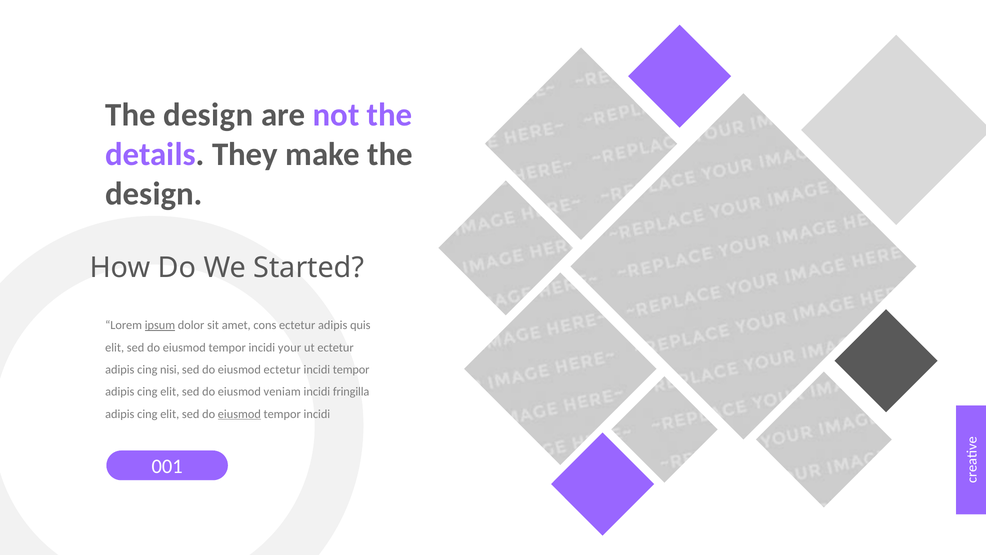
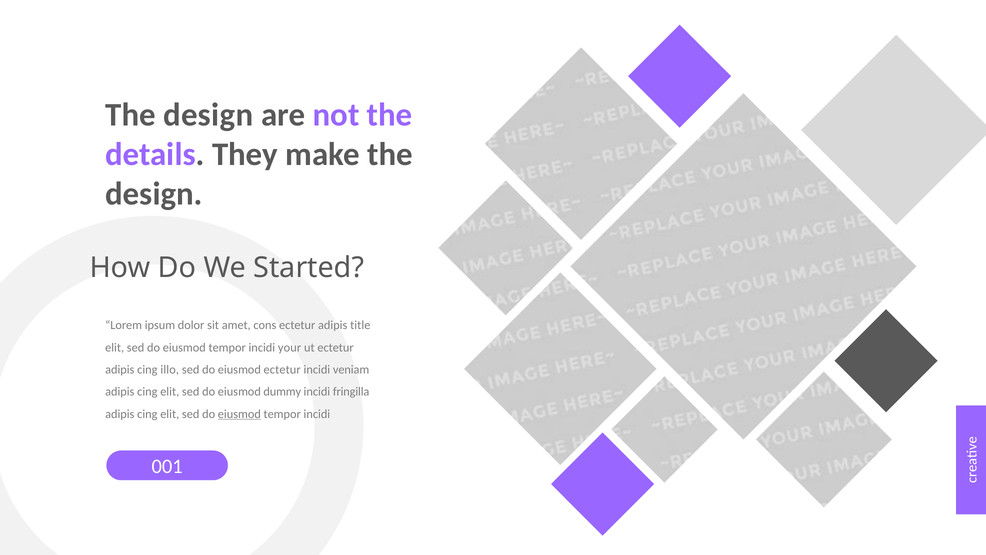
ipsum underline: present -> none
quis: quis -> title
nisi: nisi -> illo
incidi tempor: tempor -> veniam
veniam: veniam -> dummy
